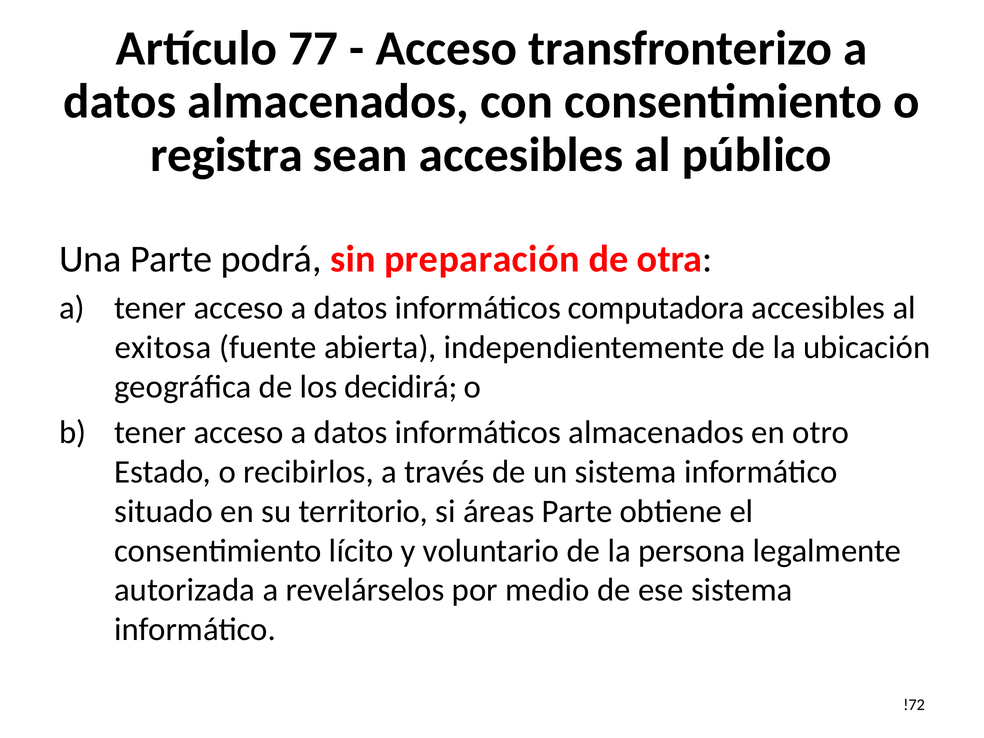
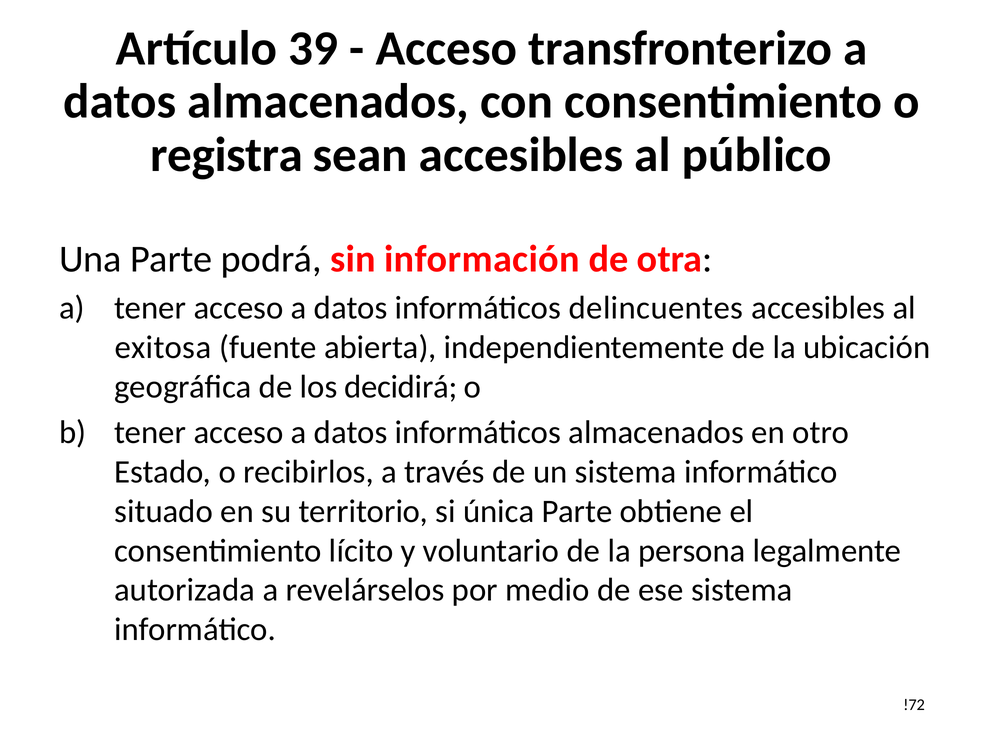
77: 77 -> 39
preparación: preparación -> información
computadora: computadora -> delincuentes
áreas: áreas -> única
